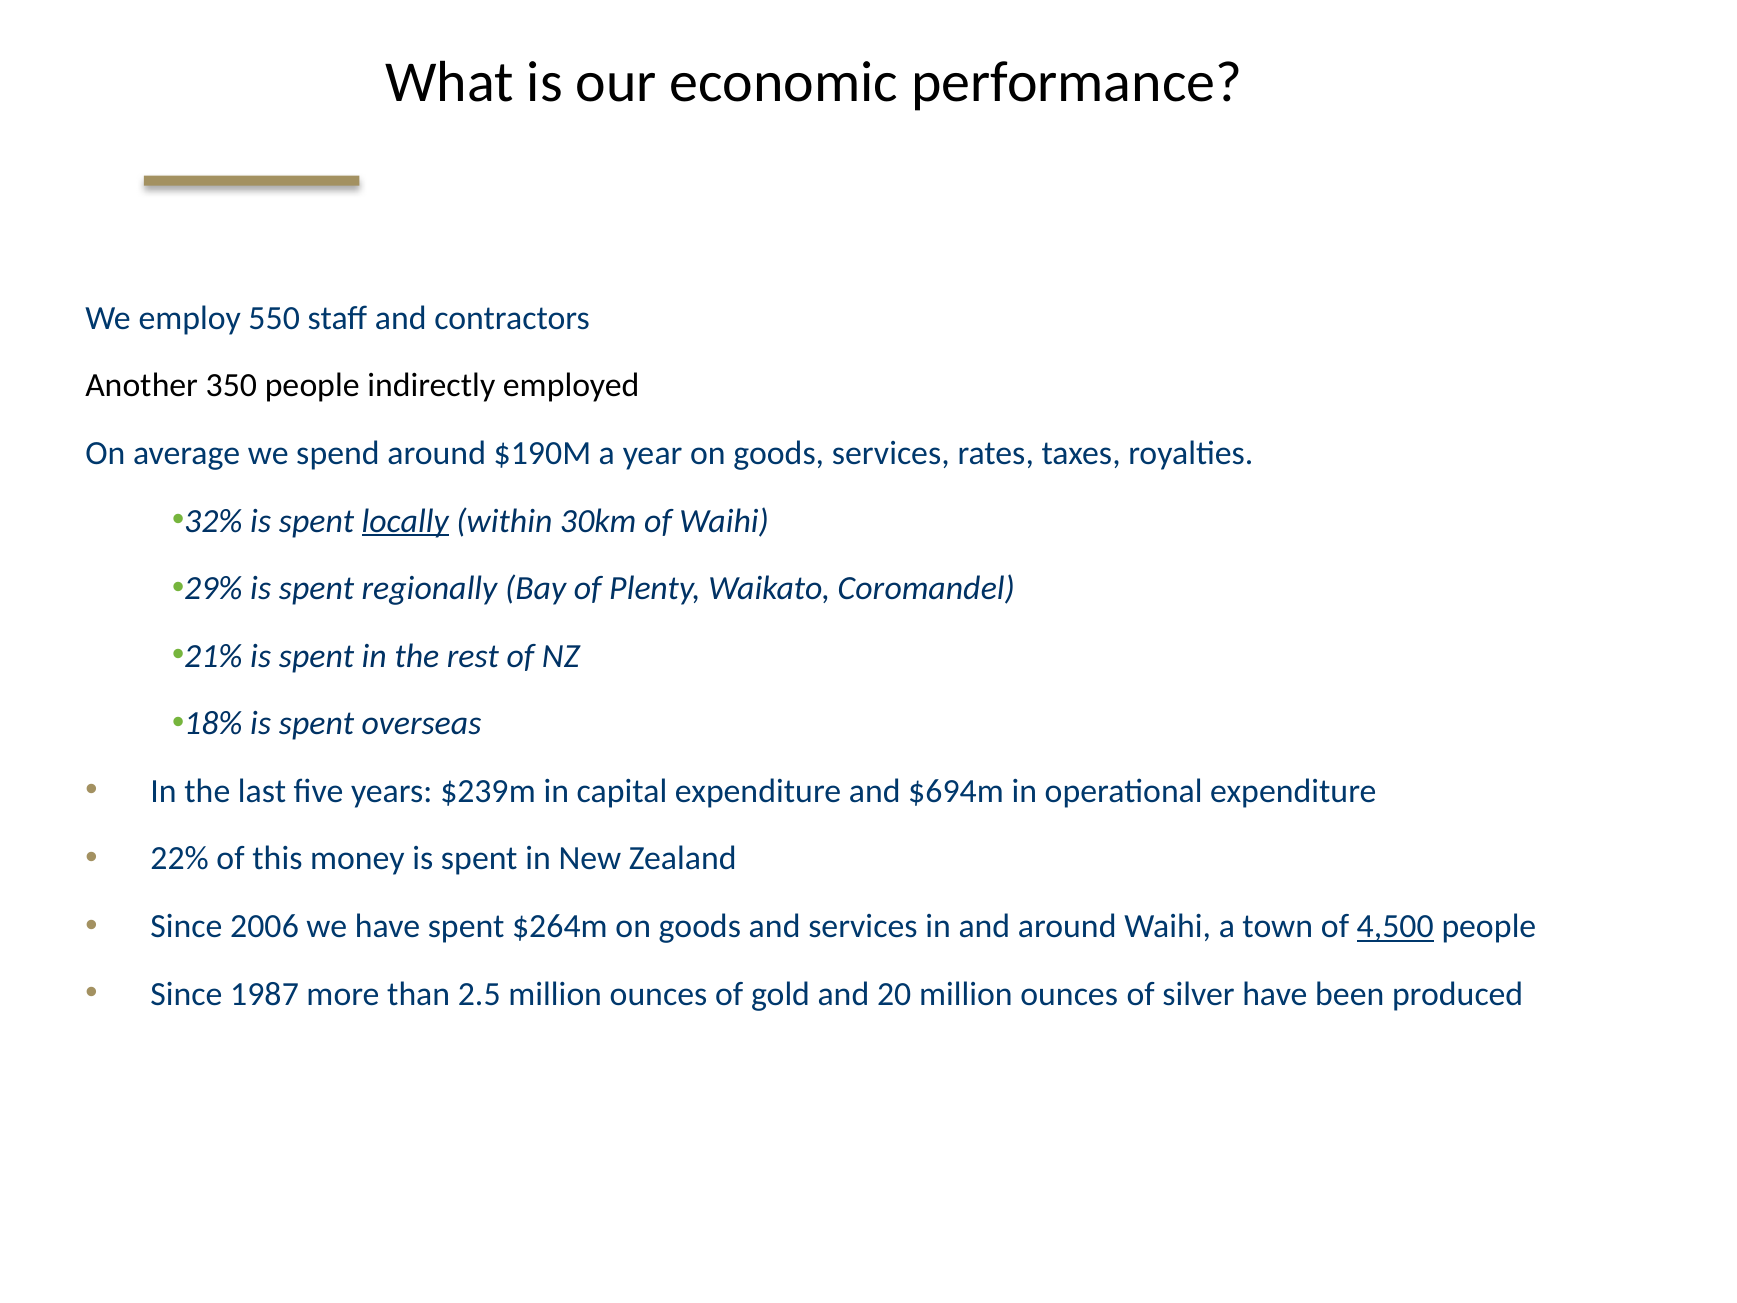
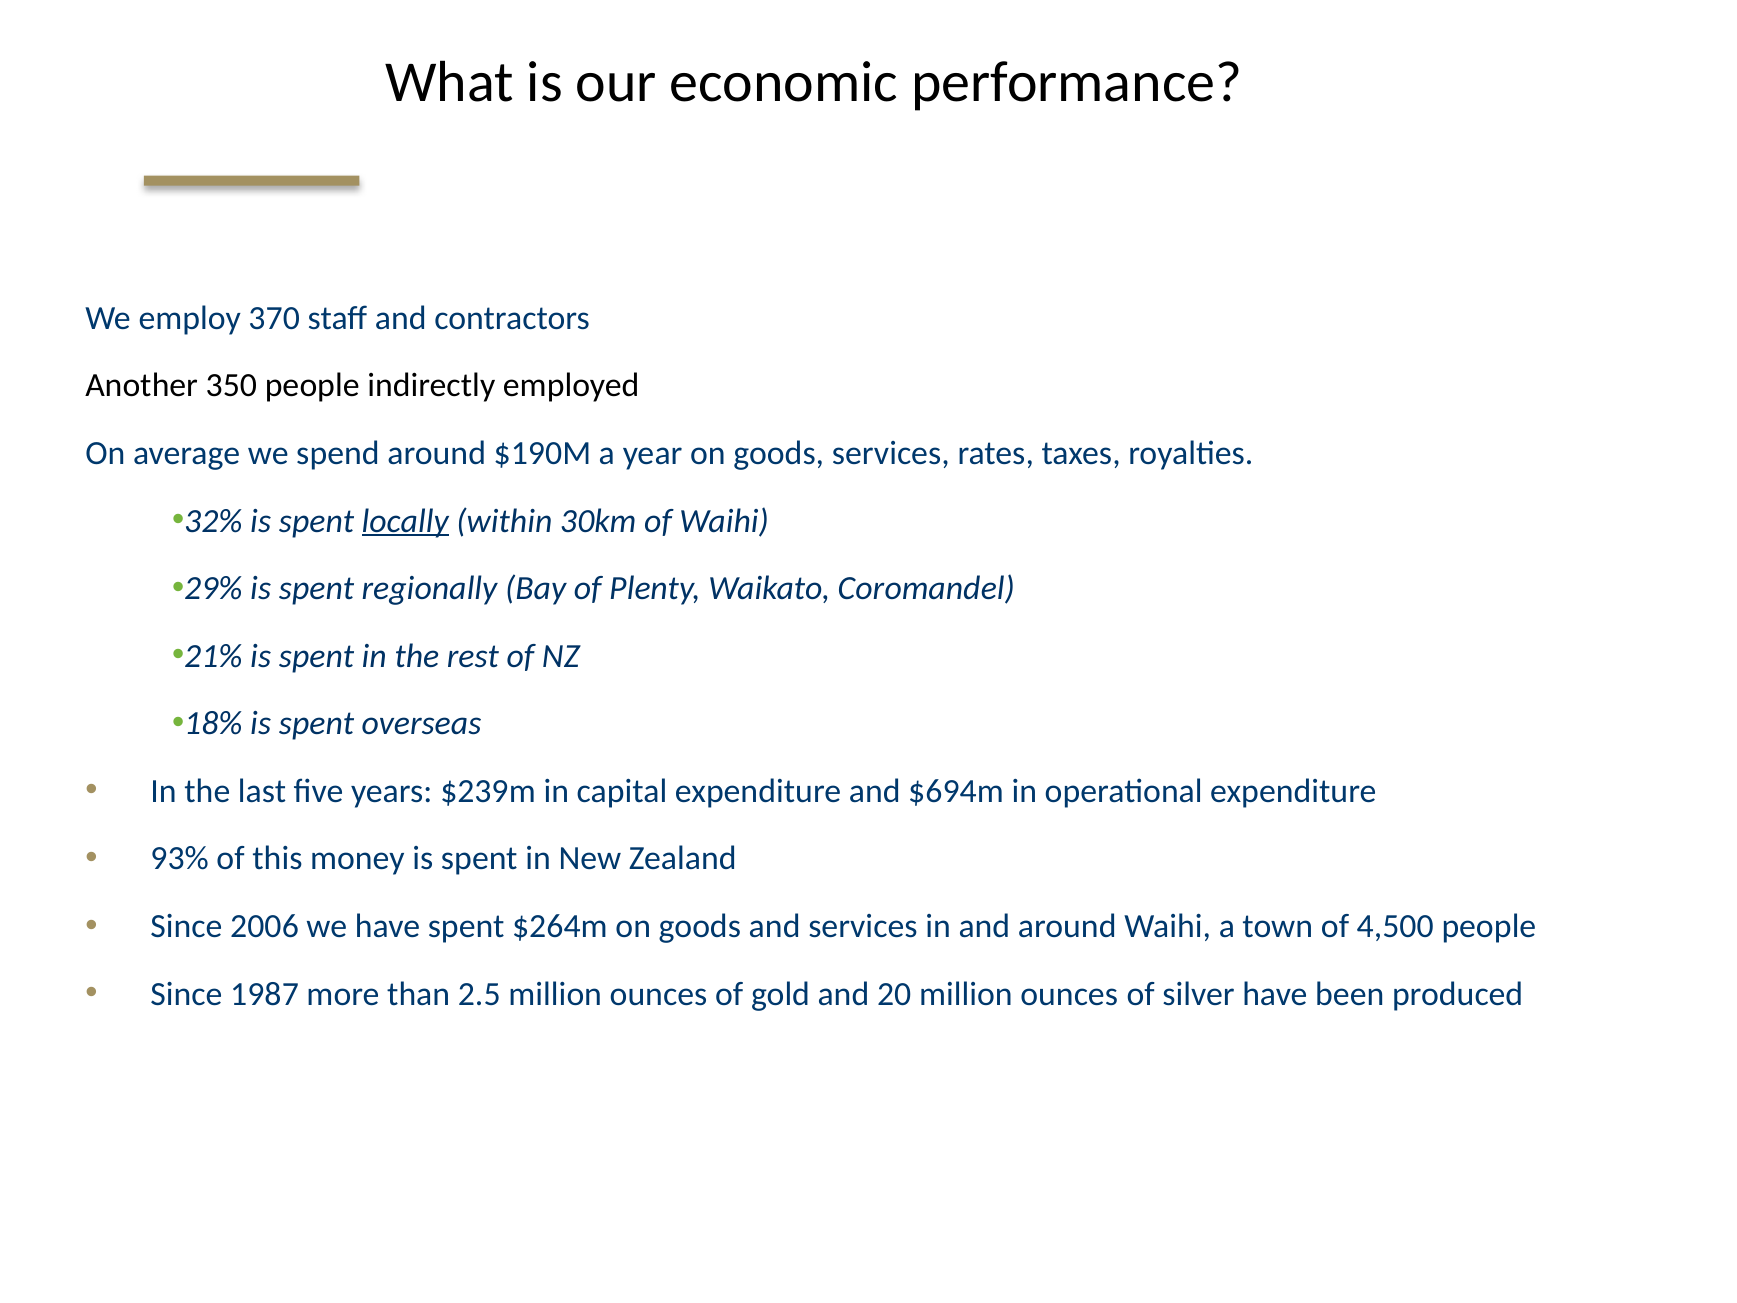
550: 550 -> 370
22%: 22% -> 93%
4,500 underline: present -> none
